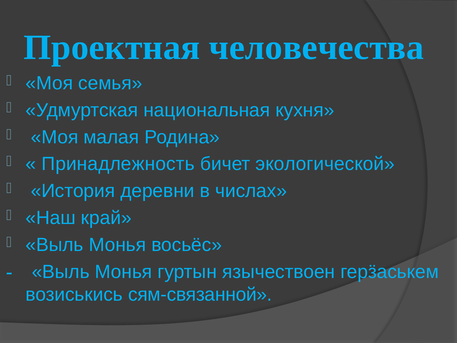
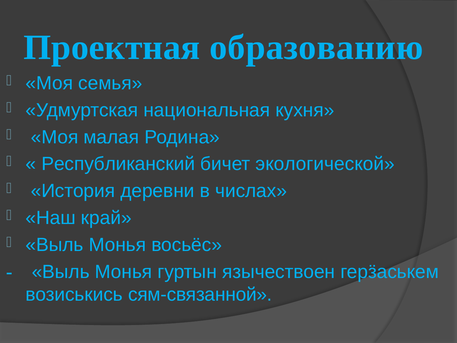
человечества: человечества -> образованию
Принадлежность: Принадлежность -> Республиканский
